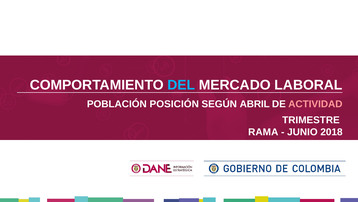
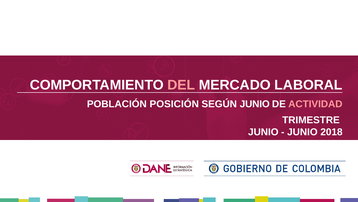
DEL colour: light blue -> pink
SEGÚN ABRIL: ABRIL -> JUNIO
RAMA at (263, 132): RAMA -> JUNIO
